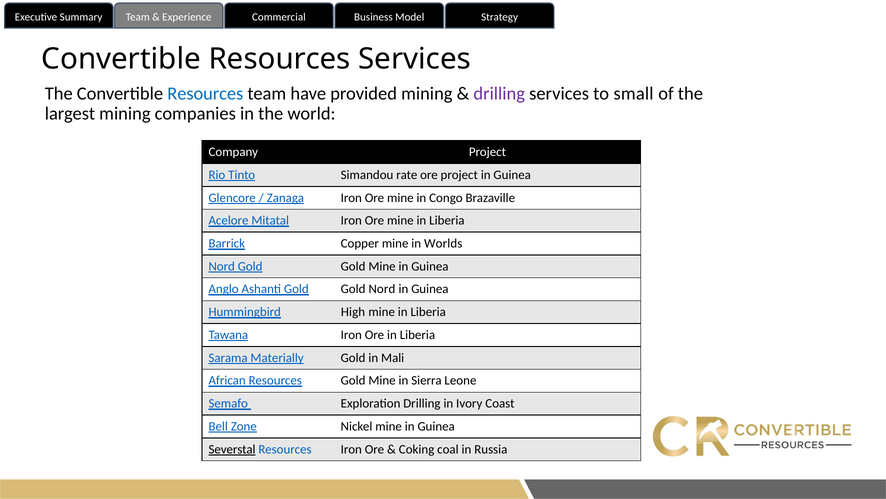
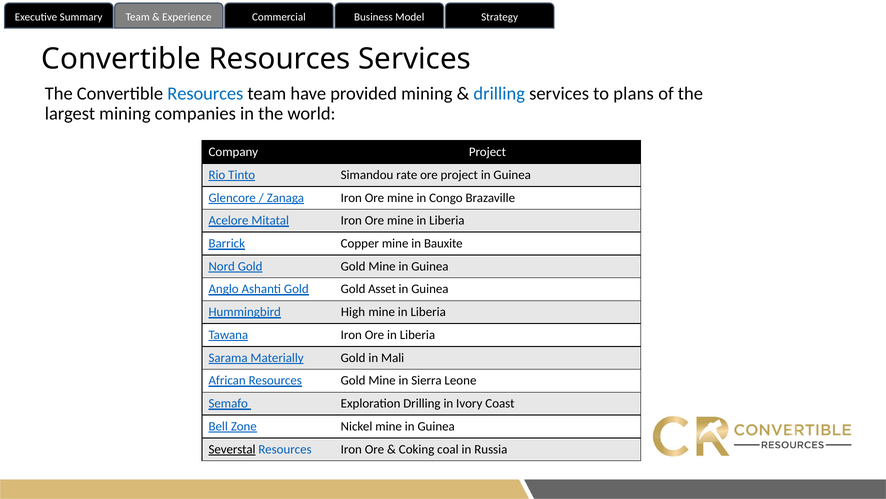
drilling at (499, 94) colour: purple -> blue
small: small -> plans
Worlds: Worlds -> Bauxite
Gold Nord: Nord -> Asset
